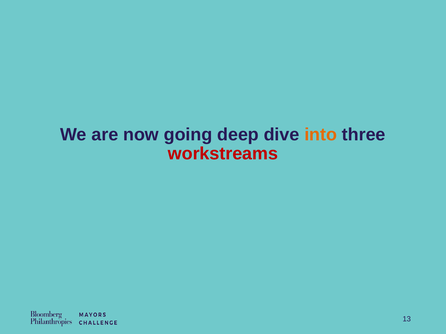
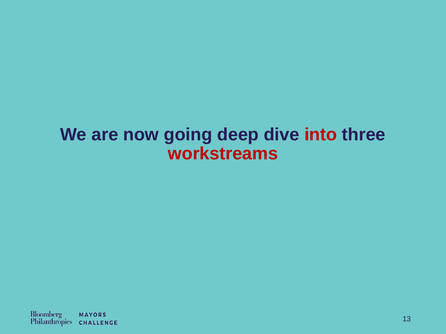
into colour: orange -> red
